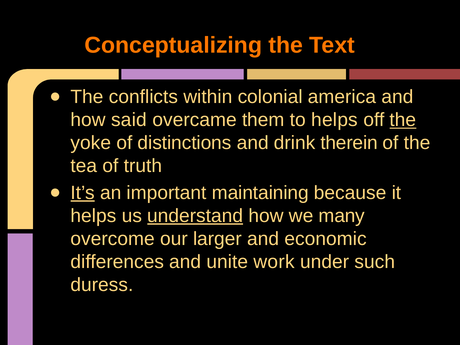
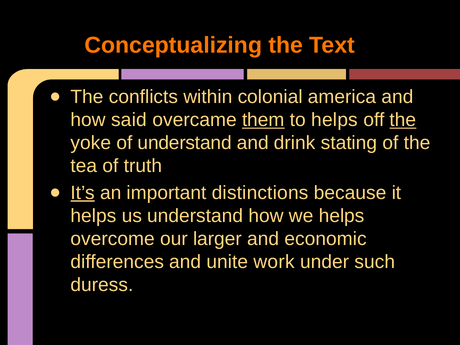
them underline: none -> present
of distinctions: distinctions -> understand
therein: therein -> stating
maintaining: maintaining -> distinctions
understand at (195, 216) underline: present -> none
we many: many -> helps
